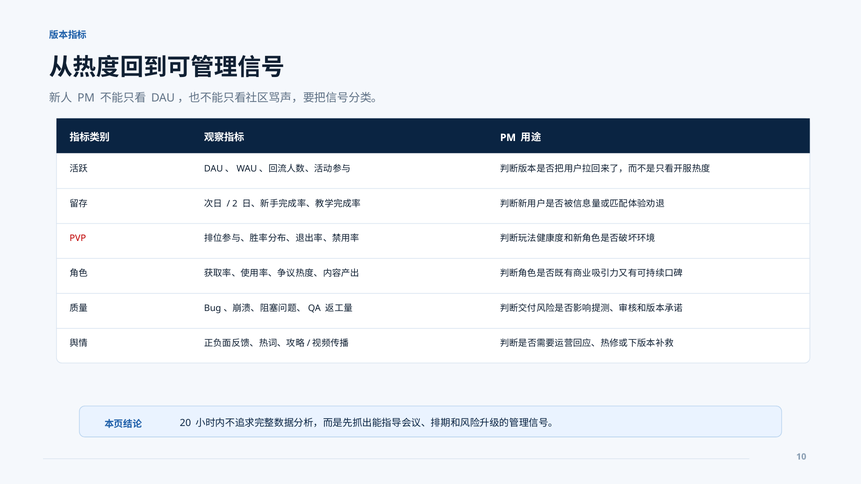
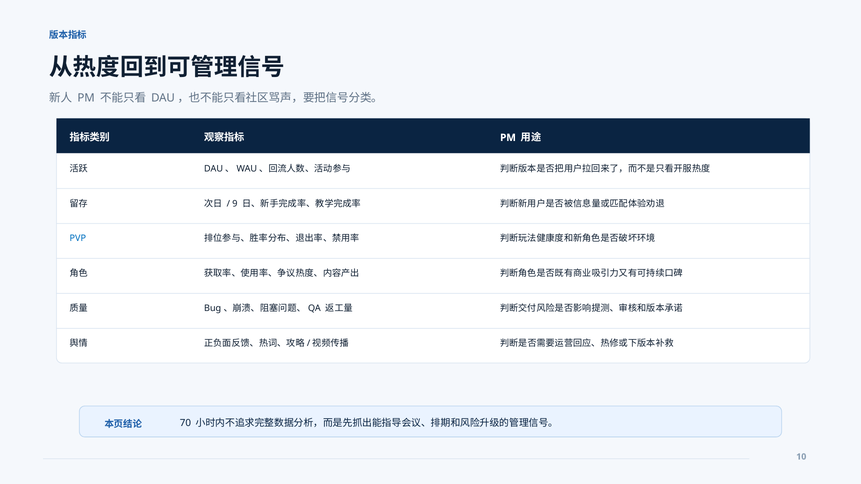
2: 2 -> 9
PVP colour: red -> blue
20: 20 -> 70
